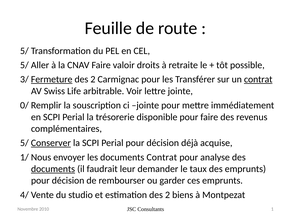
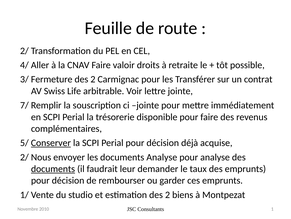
5/ at (24, 51): 5/ -> 2/
5/ at (24, 65): 5/ -> 4/
Fermeture underline: present -> none
contrat at (258, 79) underline: present -> none
0/: 0/ -> 7/
1/ at (24, 157): 1/ -> 2/
documents Contrat: Contrat -> Analyse
4/: 4/ -> 1/
